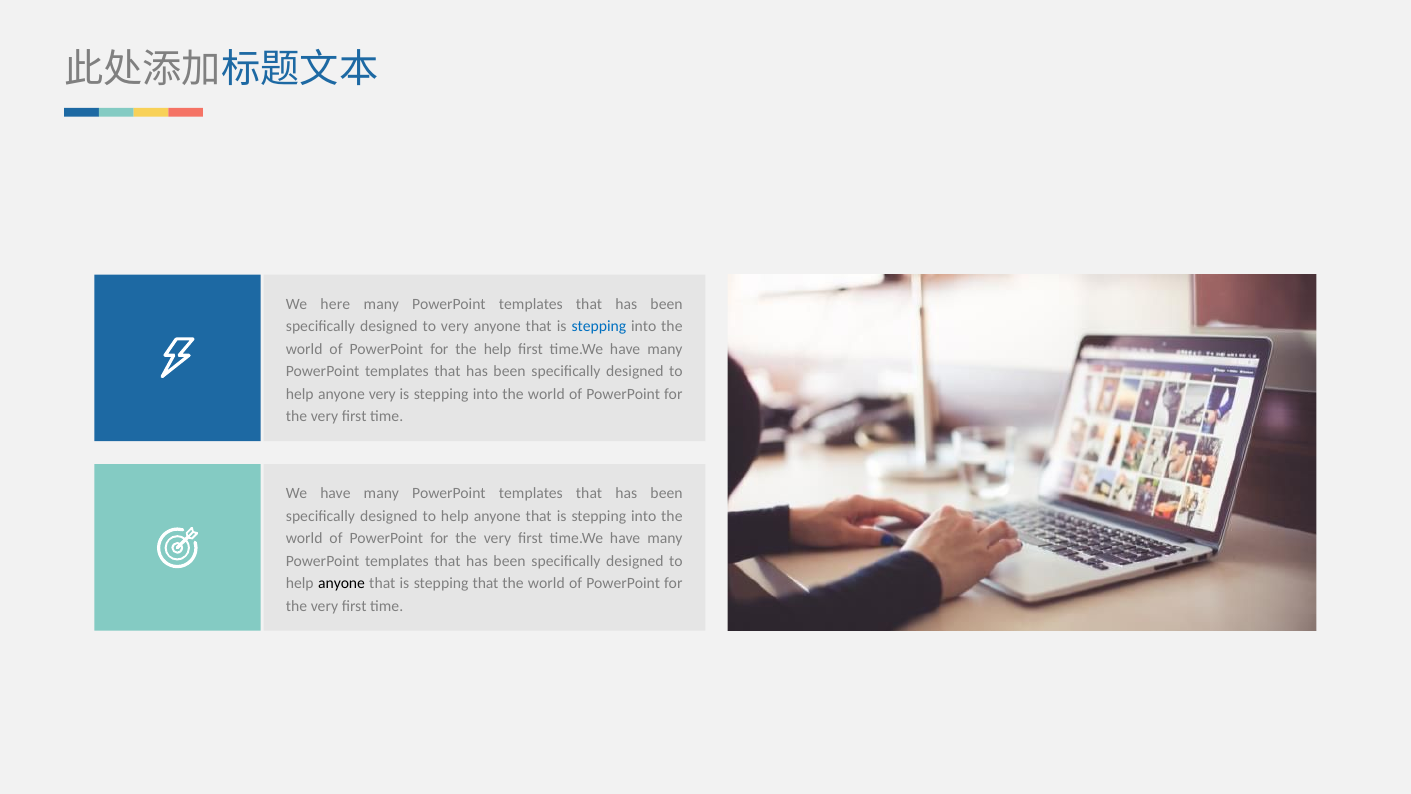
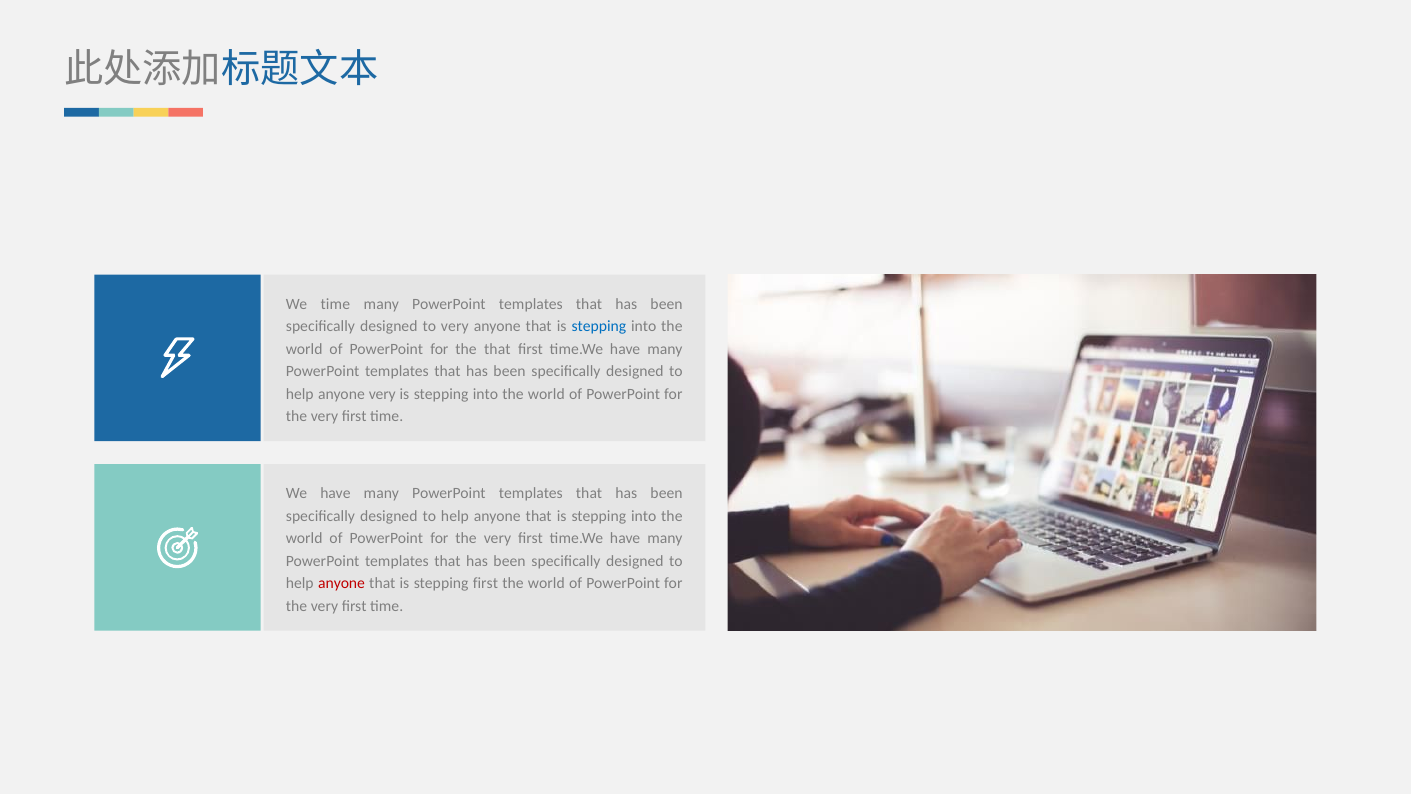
We here: here -> time
the help: help -> that
anyone at (342, 584) colour: black -> red
stepping that: that -> first
